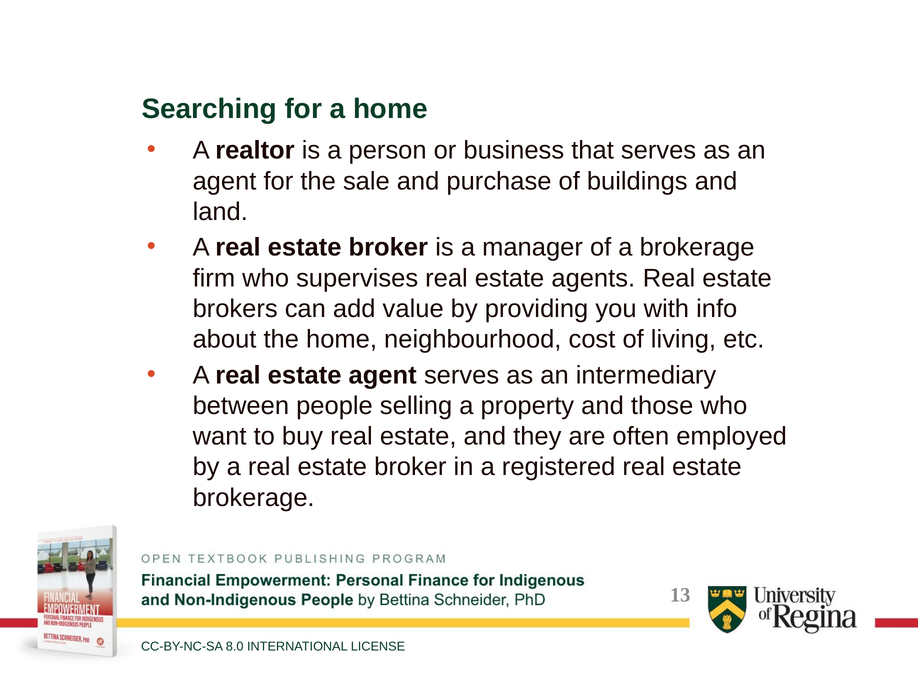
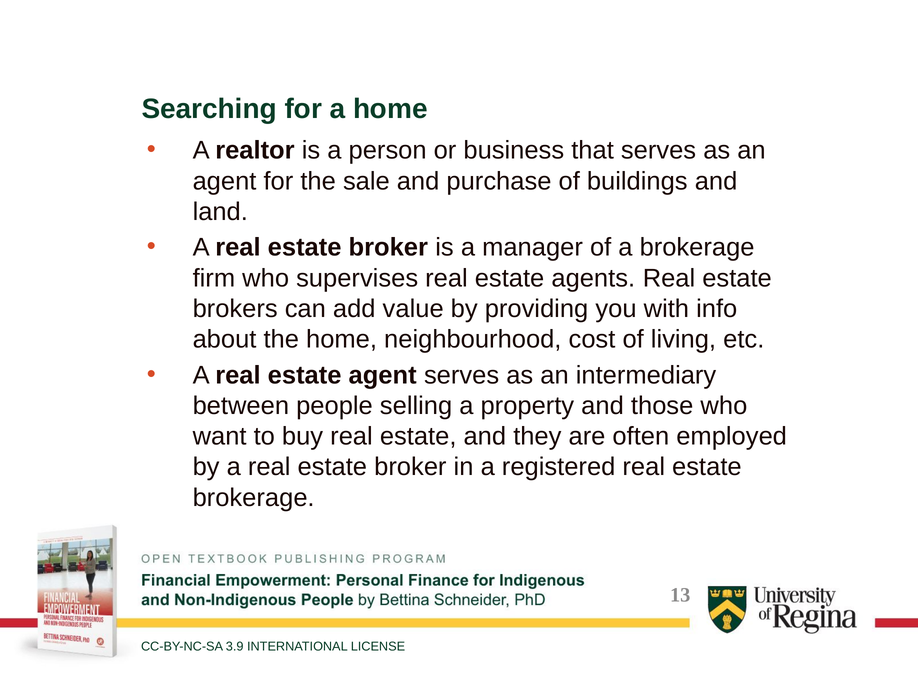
8.0: 8.0 -> 3.9
